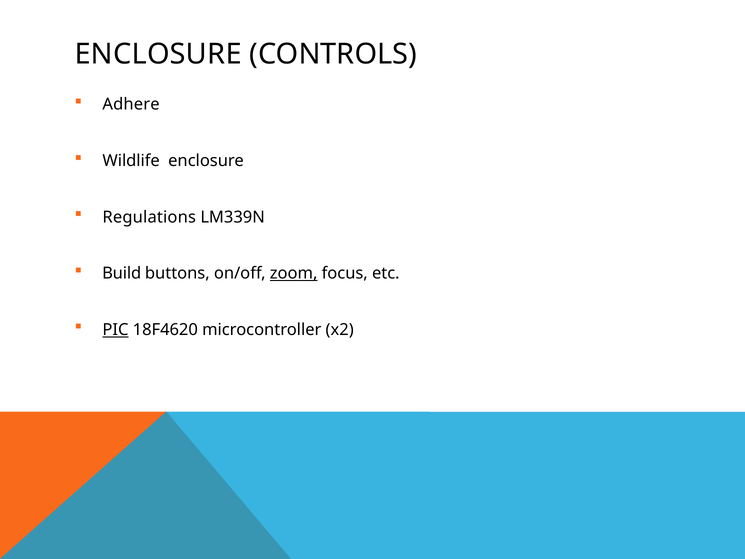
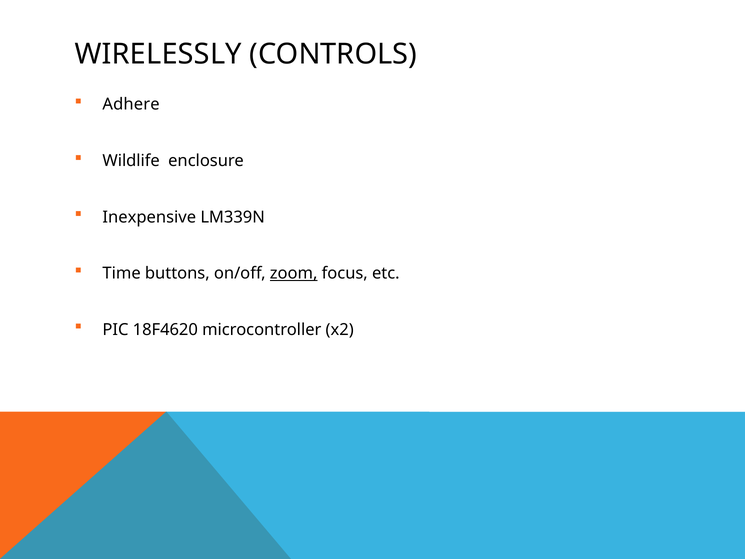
ENCLOSURE at (158, 54): ENCLOSURE -> WIRELESSLY
Regulations: Regulations -> Inexpensive
Build: Build -> Time
PIC underline: present -> none
